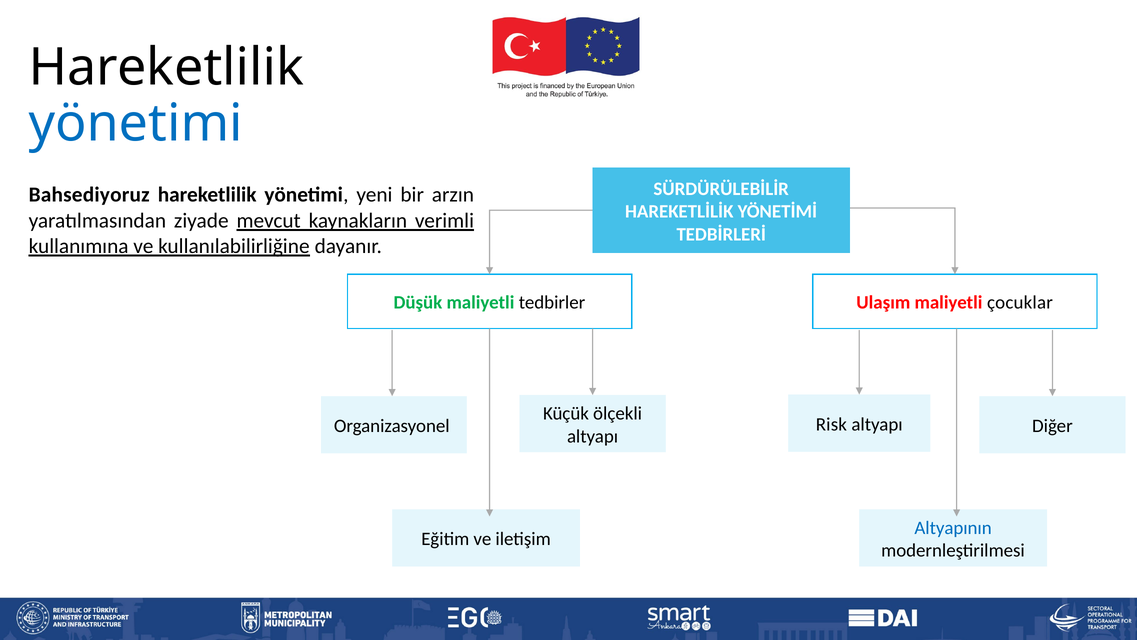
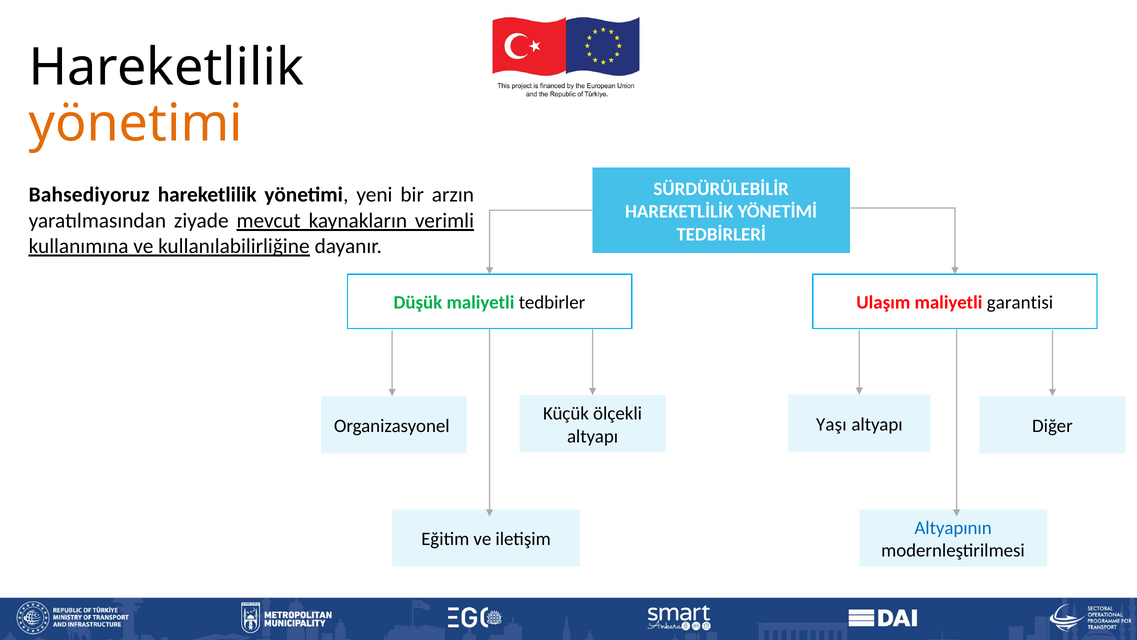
yönetimi at (136, 124) colour: blue -> orange
çocuklar: çocuklar -> garantisi
Risk: Risk -> Yaşı
